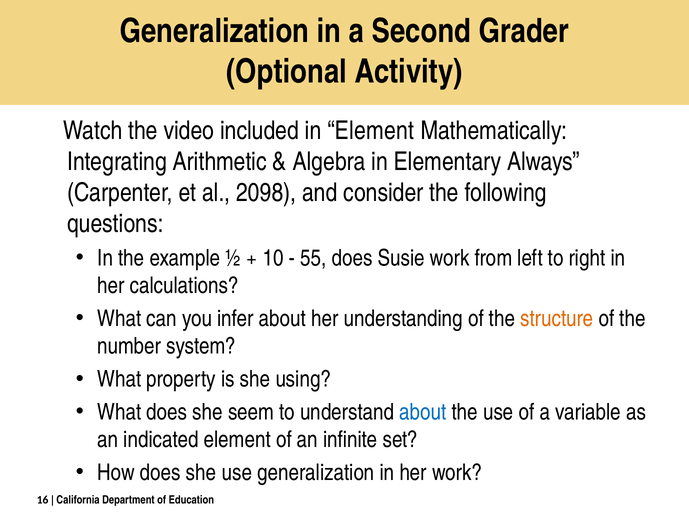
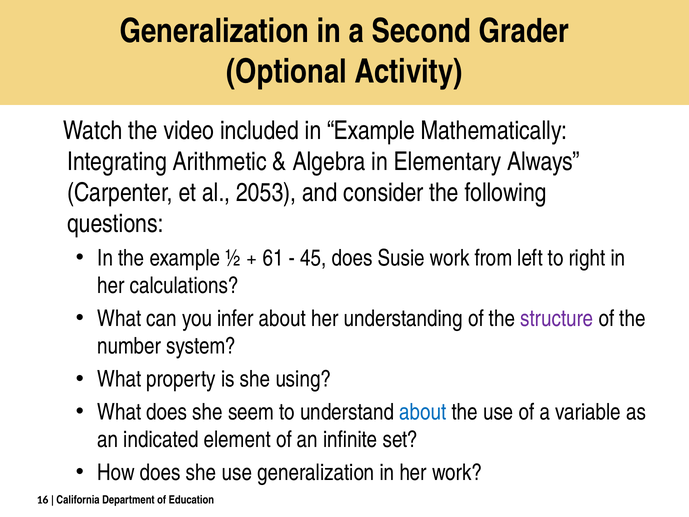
in Element: Element -> Example
2098: 2098 -> 2053
10: 10 -> 61
55: 55 -> 45
structure colour: orange -> purple
